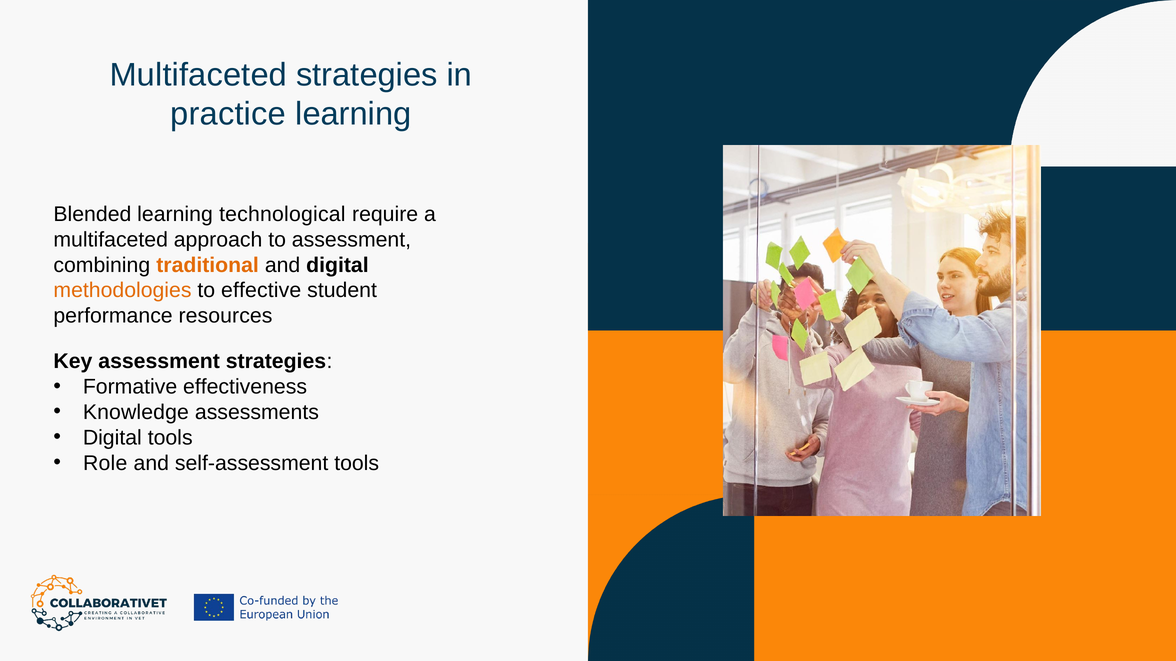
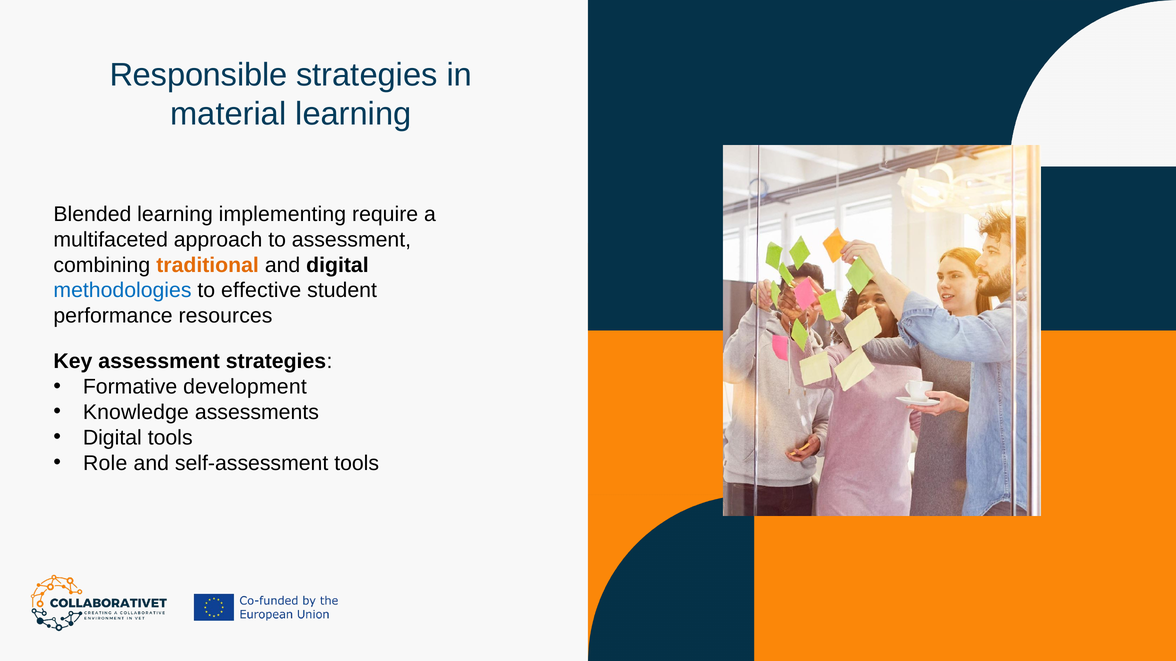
Multifaceted at (198, 75): Multifaceted -> Responsible
practice: practice -> material
technological: technological -> implementing
methodologies colour: orange -> blue
effectiveness: effectiveness -> development
